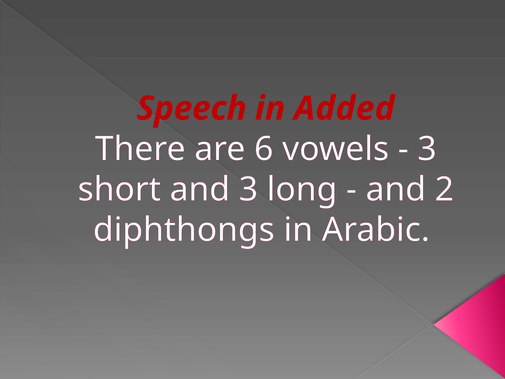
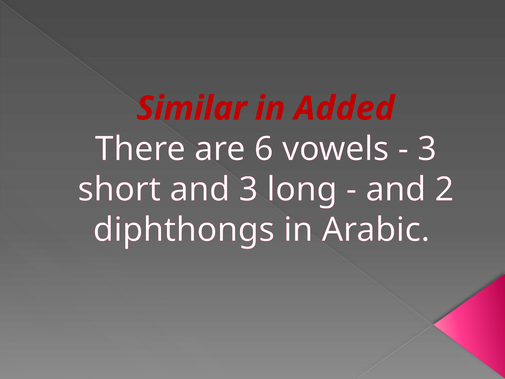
Speech: Speech -> Similar
